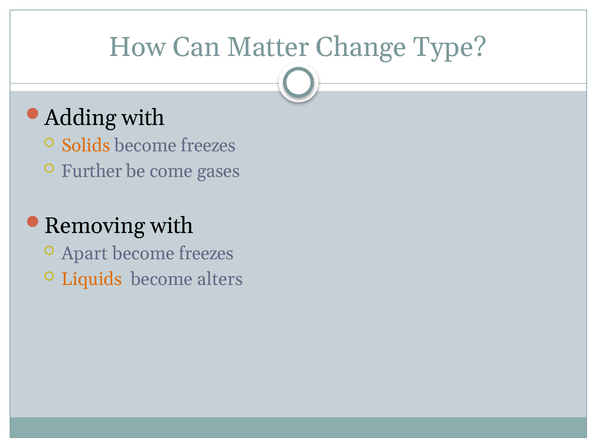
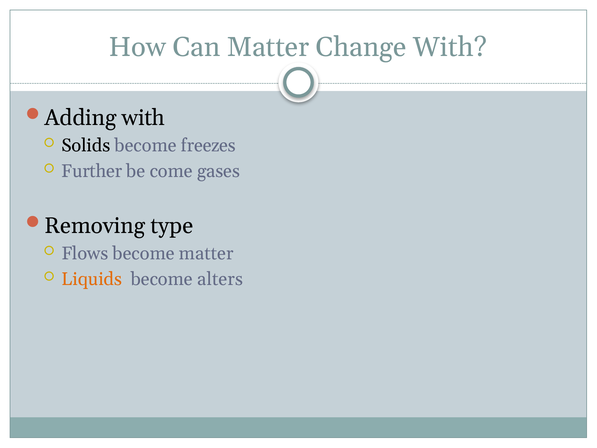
Change Type: Type -> With
Solids colour: orange -> black
Removing with: with -> type
Apart: Apart -> Flows
freezes at (206, 253): freezes -> matter
